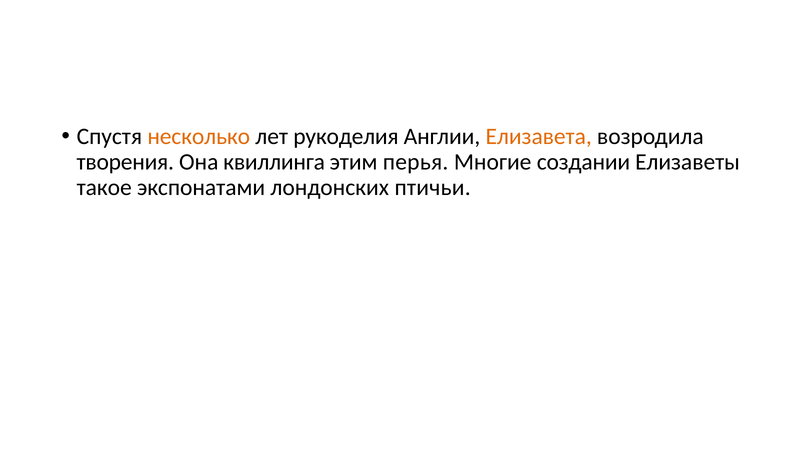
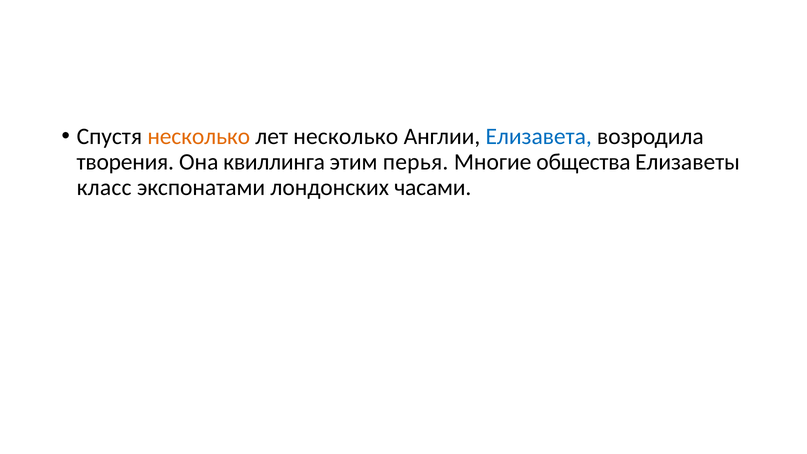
лет рукоделия: рукоделия -> несколько
Елизавета colour: orange -> blue
создании: создании -> общества
такое: такое -> класс
птичьи: птичьи -> часами
